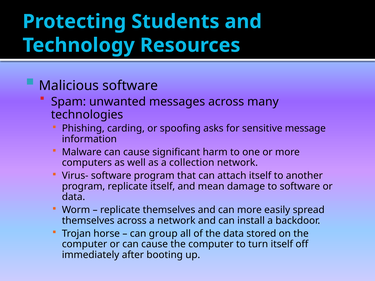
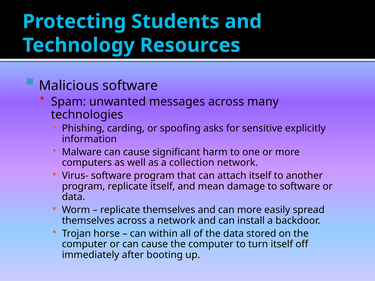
message: message -> explicitly
group: group -> within
